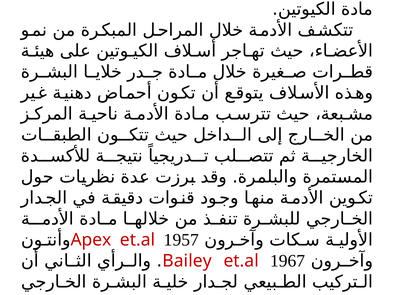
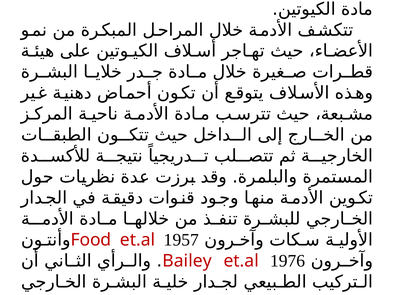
Apex: Apex -> Food
1967: 1967 -> 1976
